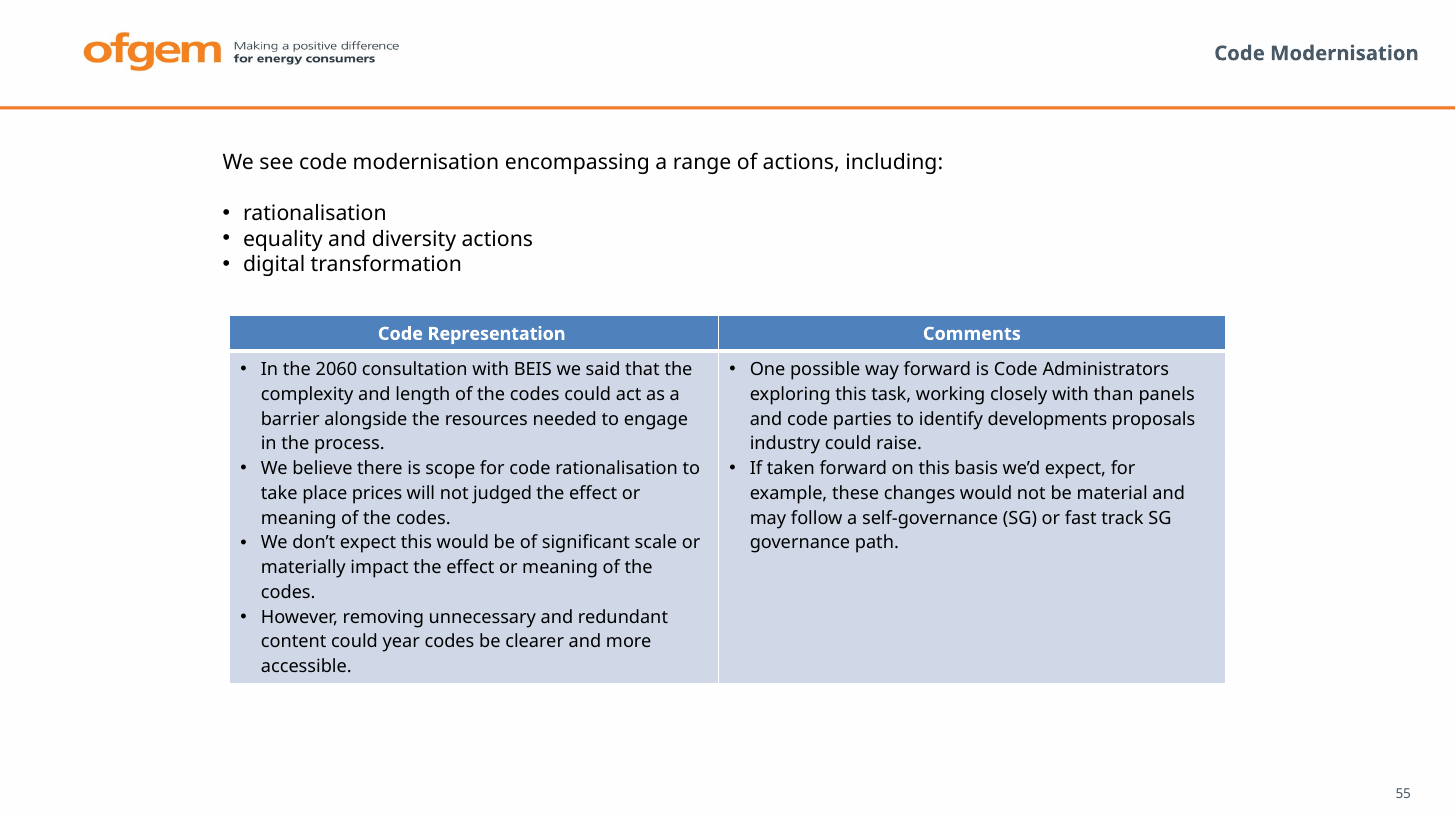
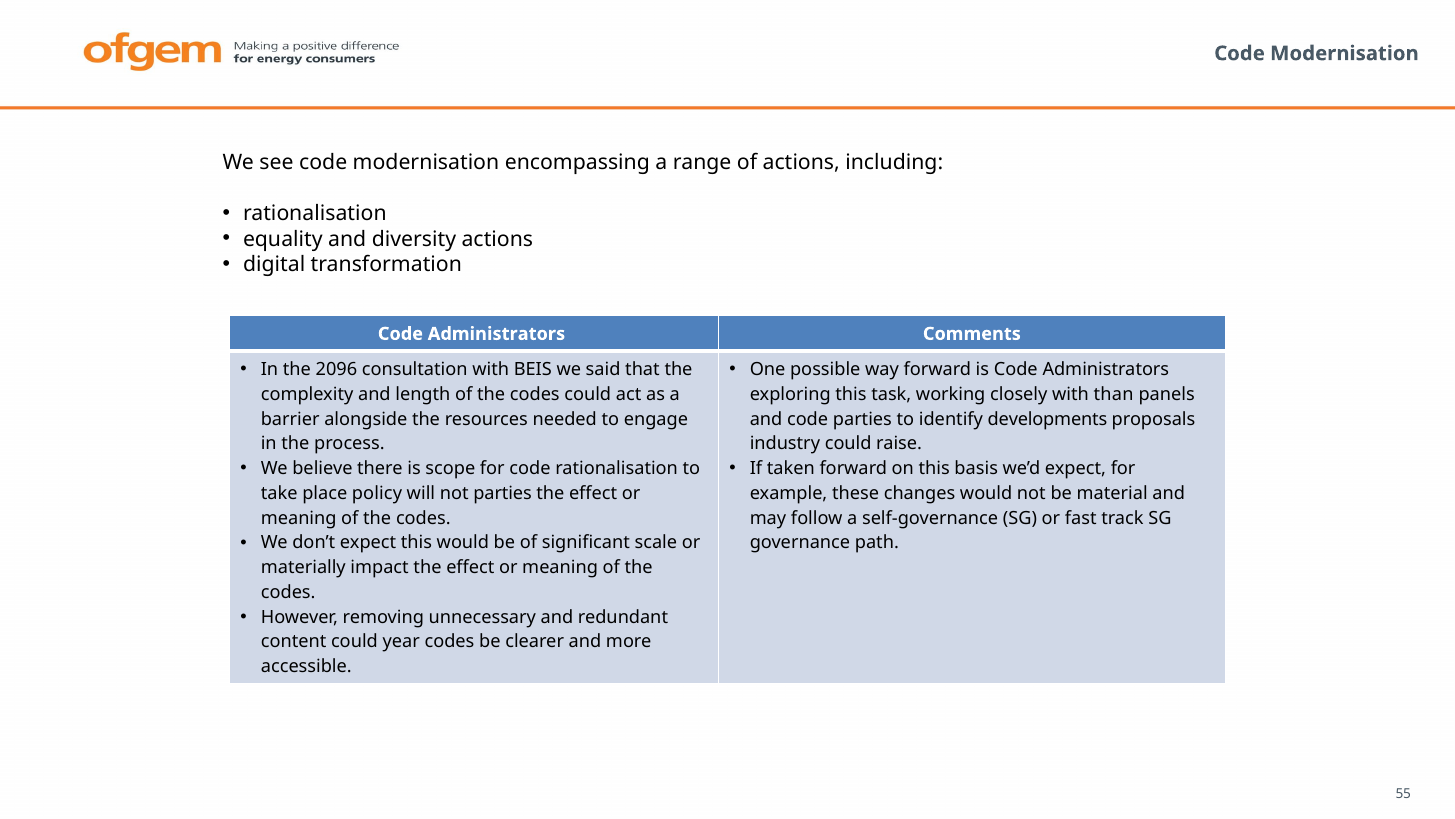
Representation at (497, 334): Representation -> Administrators
2060: 2060 -> 2096
prices: prices -> policy
not judged: judged -> parties
